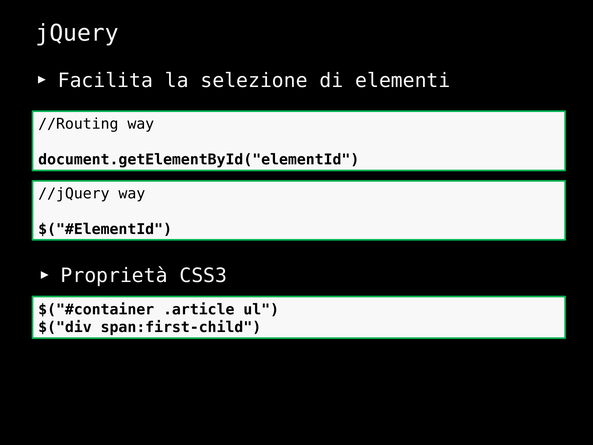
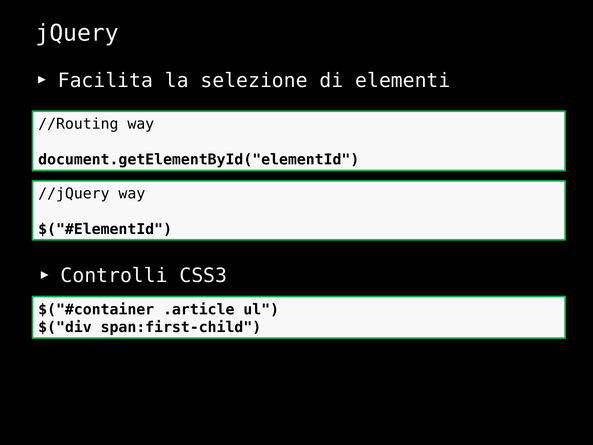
Proprietà: Proprietà -> Controlli
